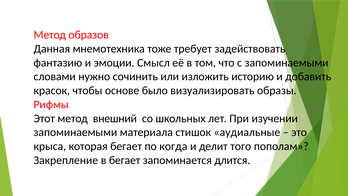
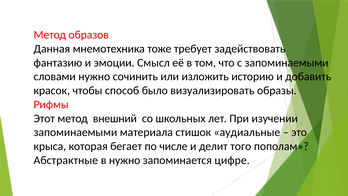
основе: основе -> способ
когда: когда -> числе
Закрепление: Закрепление -> Абстрактные
в бегает: бегает -> нужно
длится: длится -> цифре
